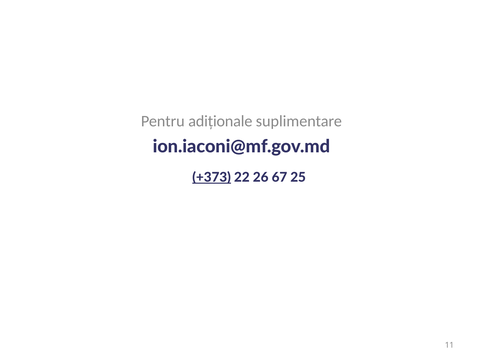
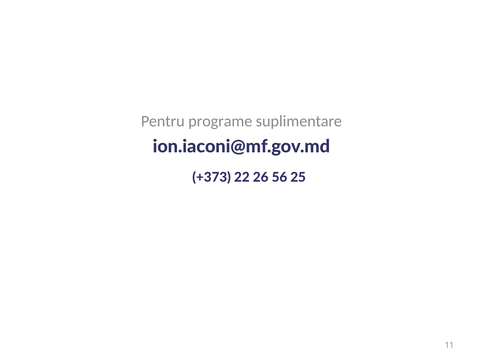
adiționale: adiționale -> programe
+373 underline: present -> none
67: 67 -> 56
